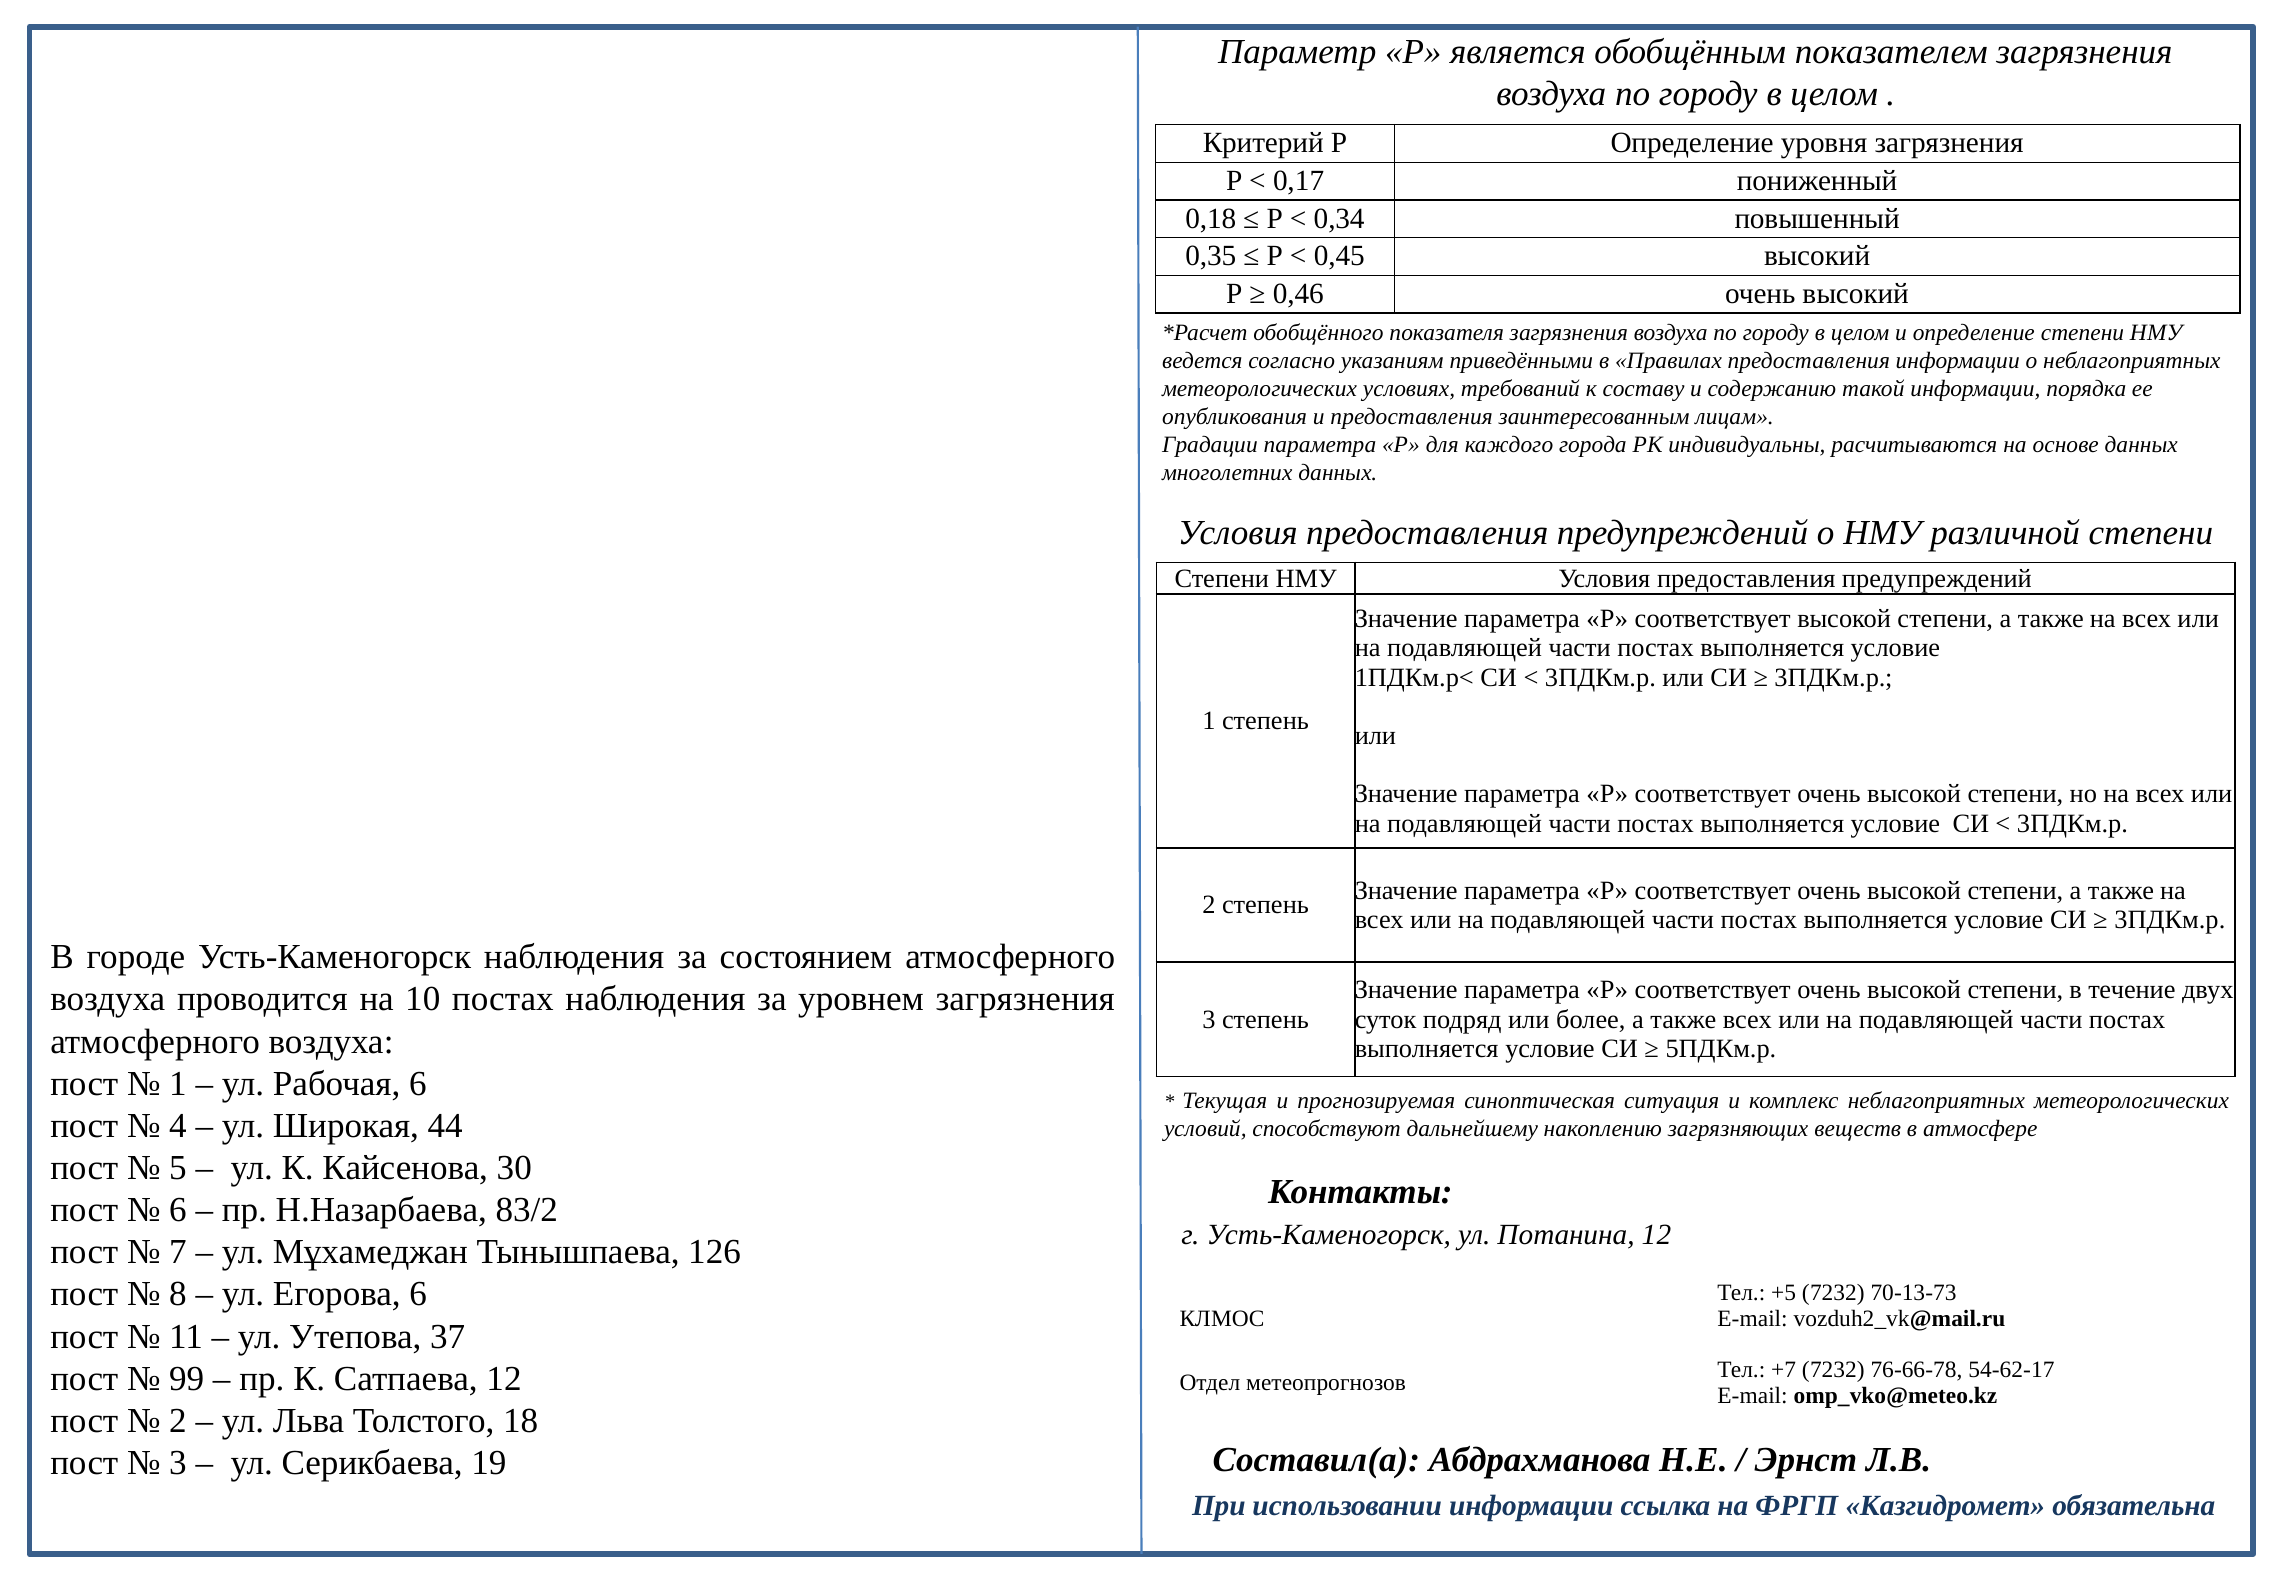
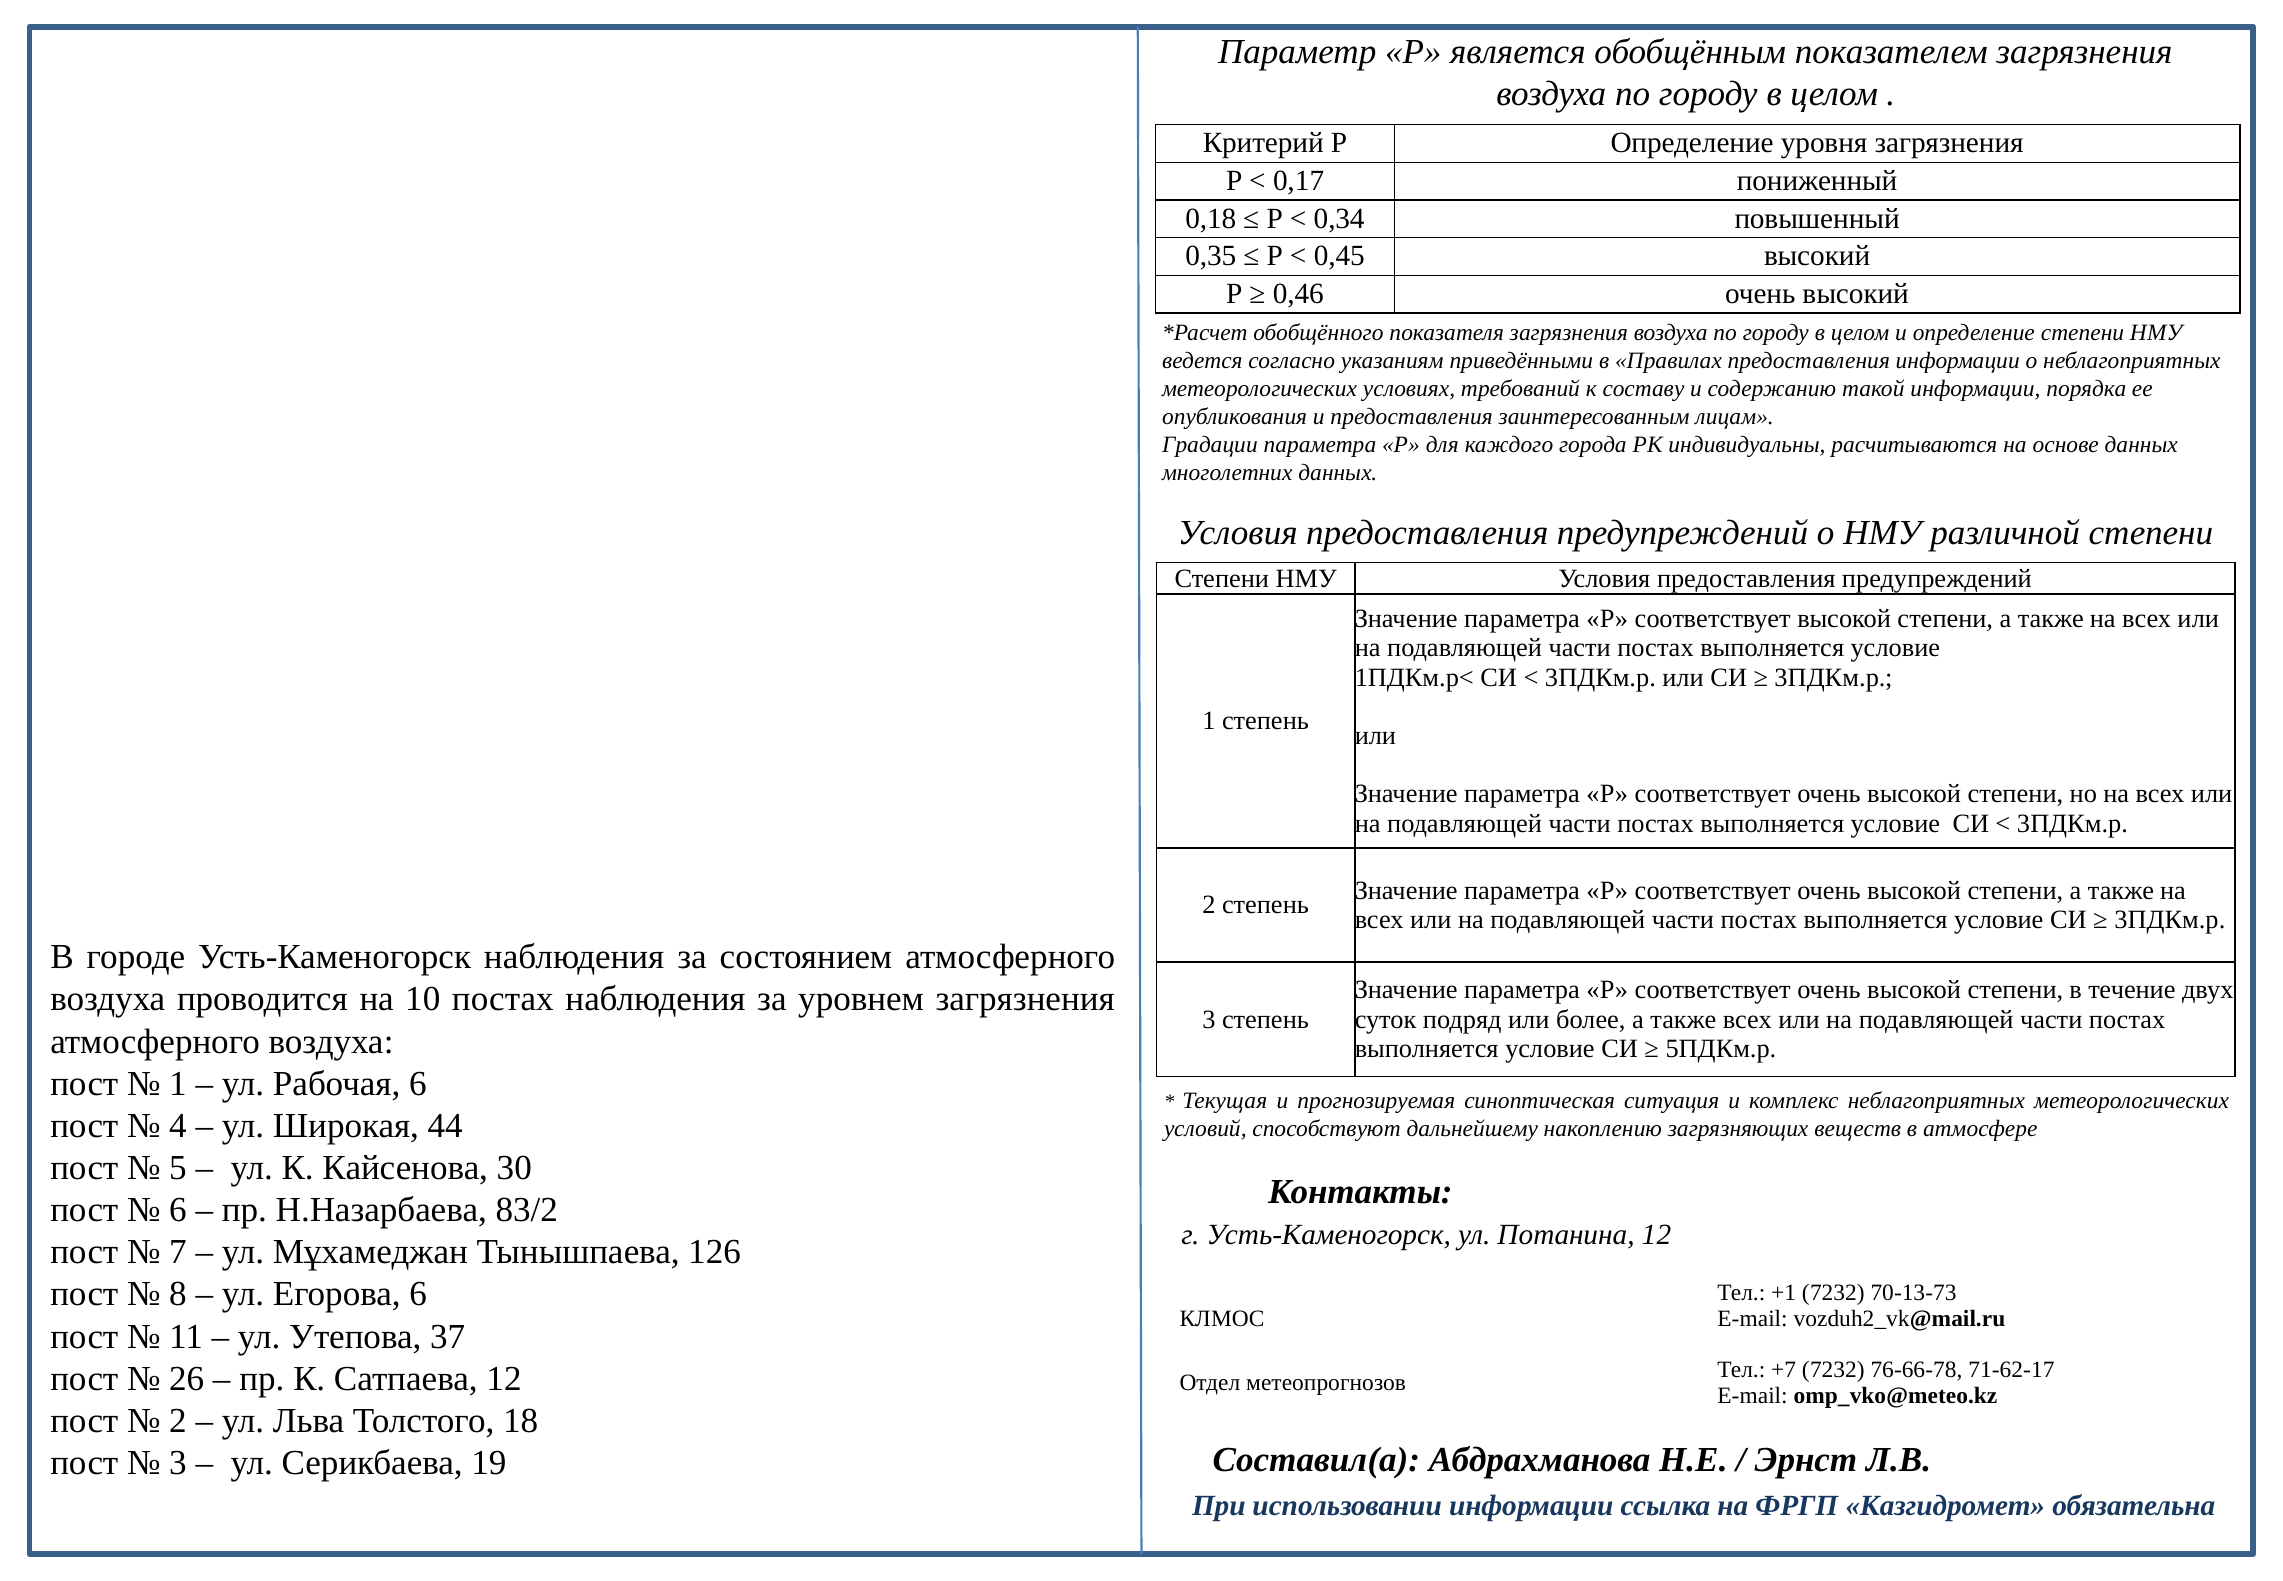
+5: +5 -> +1
54-62-17: 54-62-17 -> 71-62-17
99: 99 -> 26
